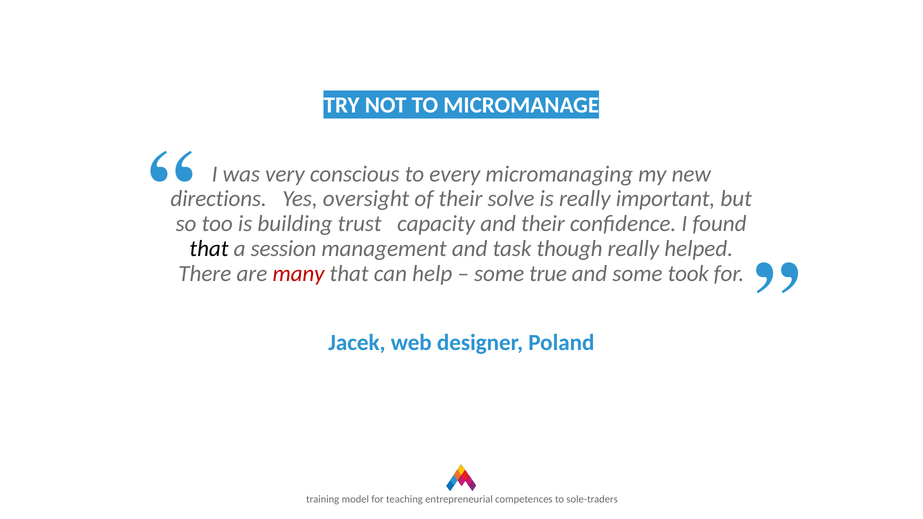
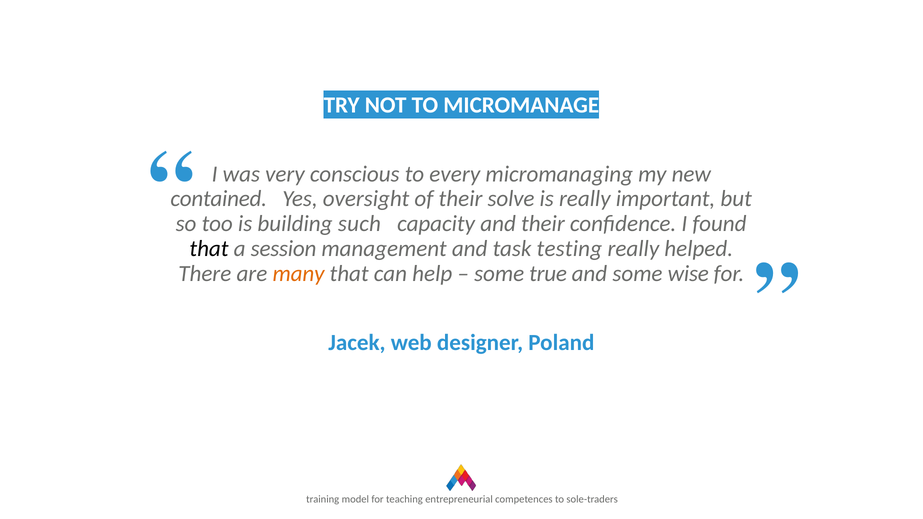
directions: directions -> contained
trust: trust -> such
though: though -> testing
many colour: red -> orange
took: took -> wise
